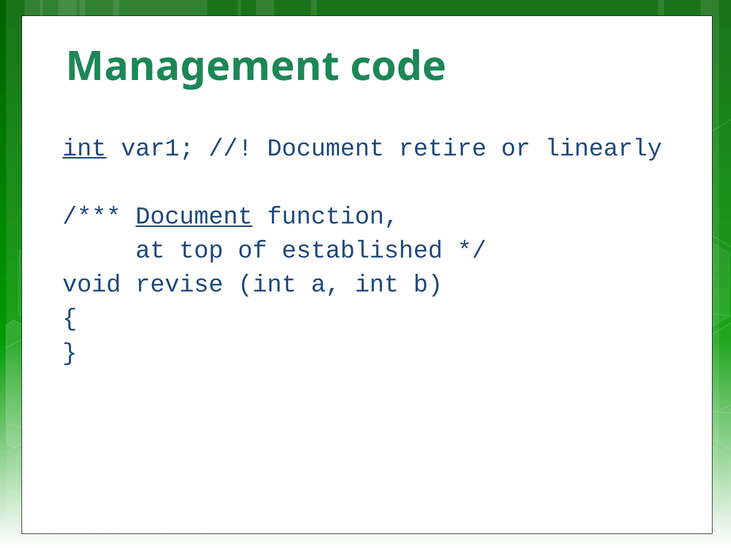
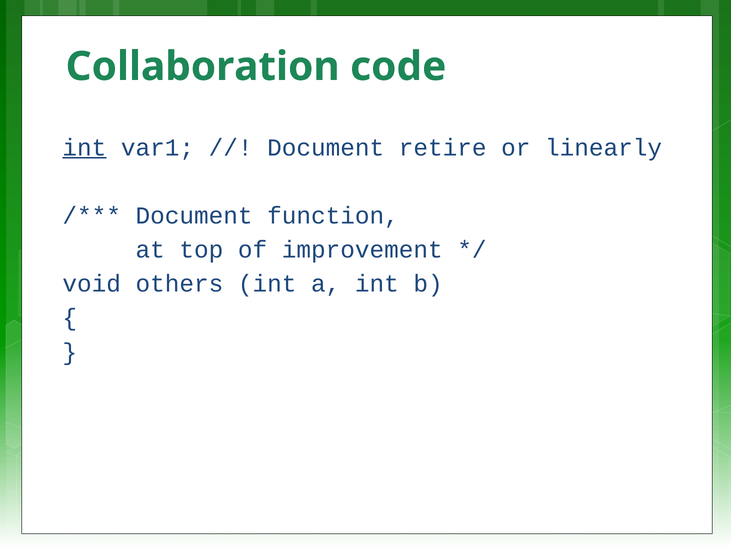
Management: Management -> Collaboration
Document at (194, 216) underline: present -> none
established: established -> improvement
revise: revise -> others
